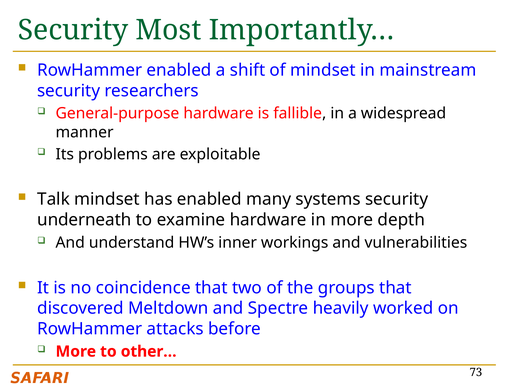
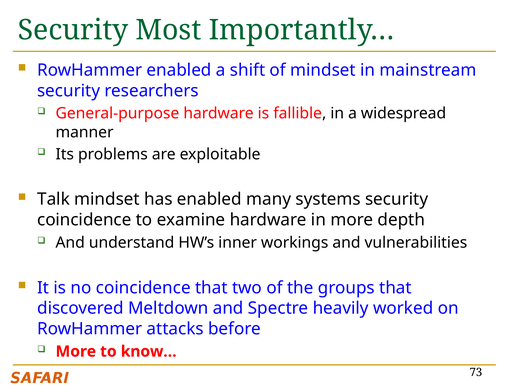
underneath at (84, 220): underneath -> coincidence
other…: other… -> know…
